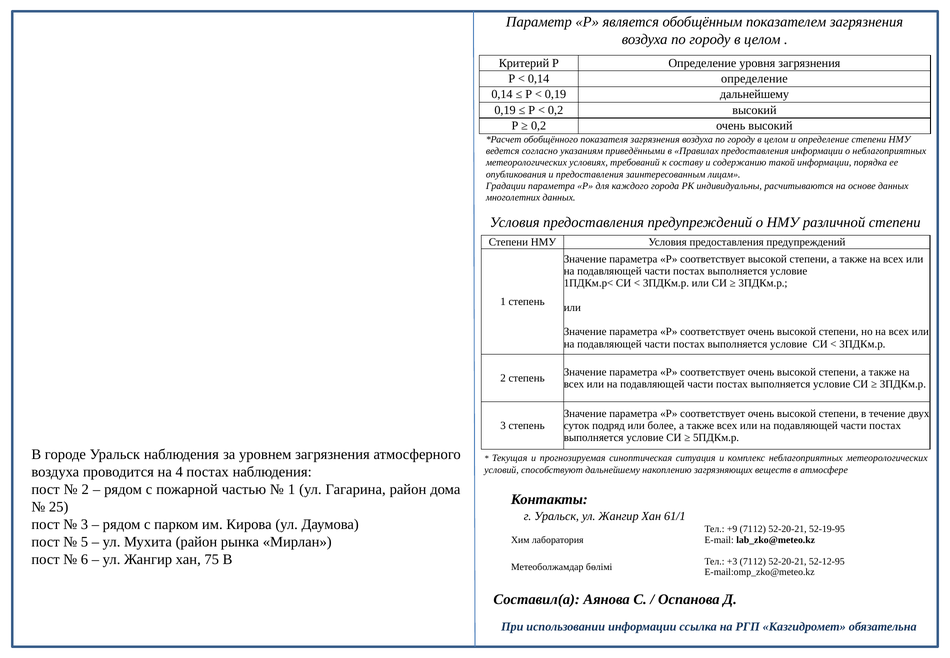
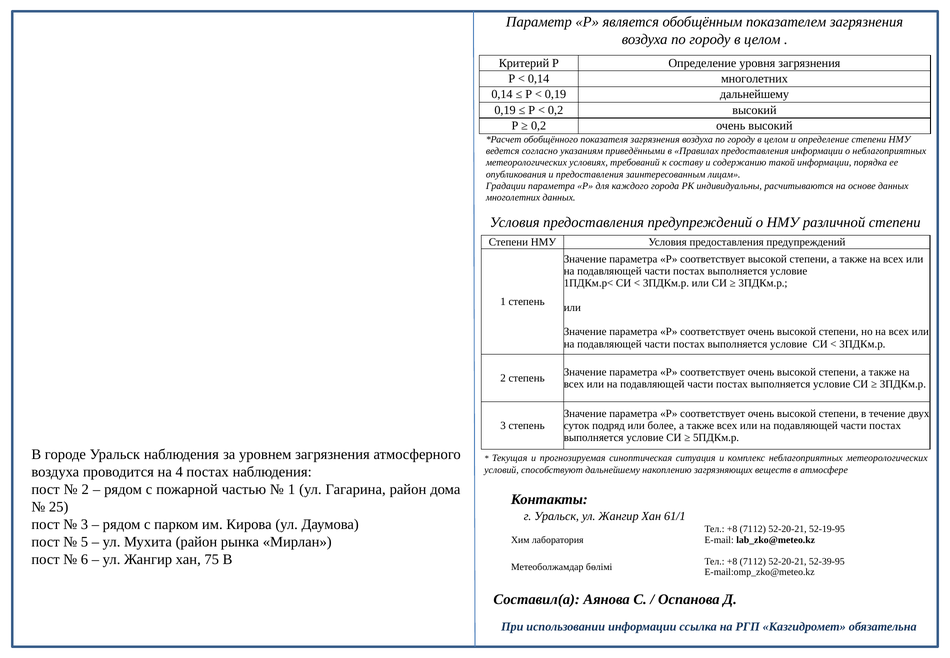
0,14 определение: определение -> многолетних
+9 at (732, 529): +9 -> +8
+3 at (732, 561): +3 -> +8
52-12-95: 52-12-95 -> 52-39-95
